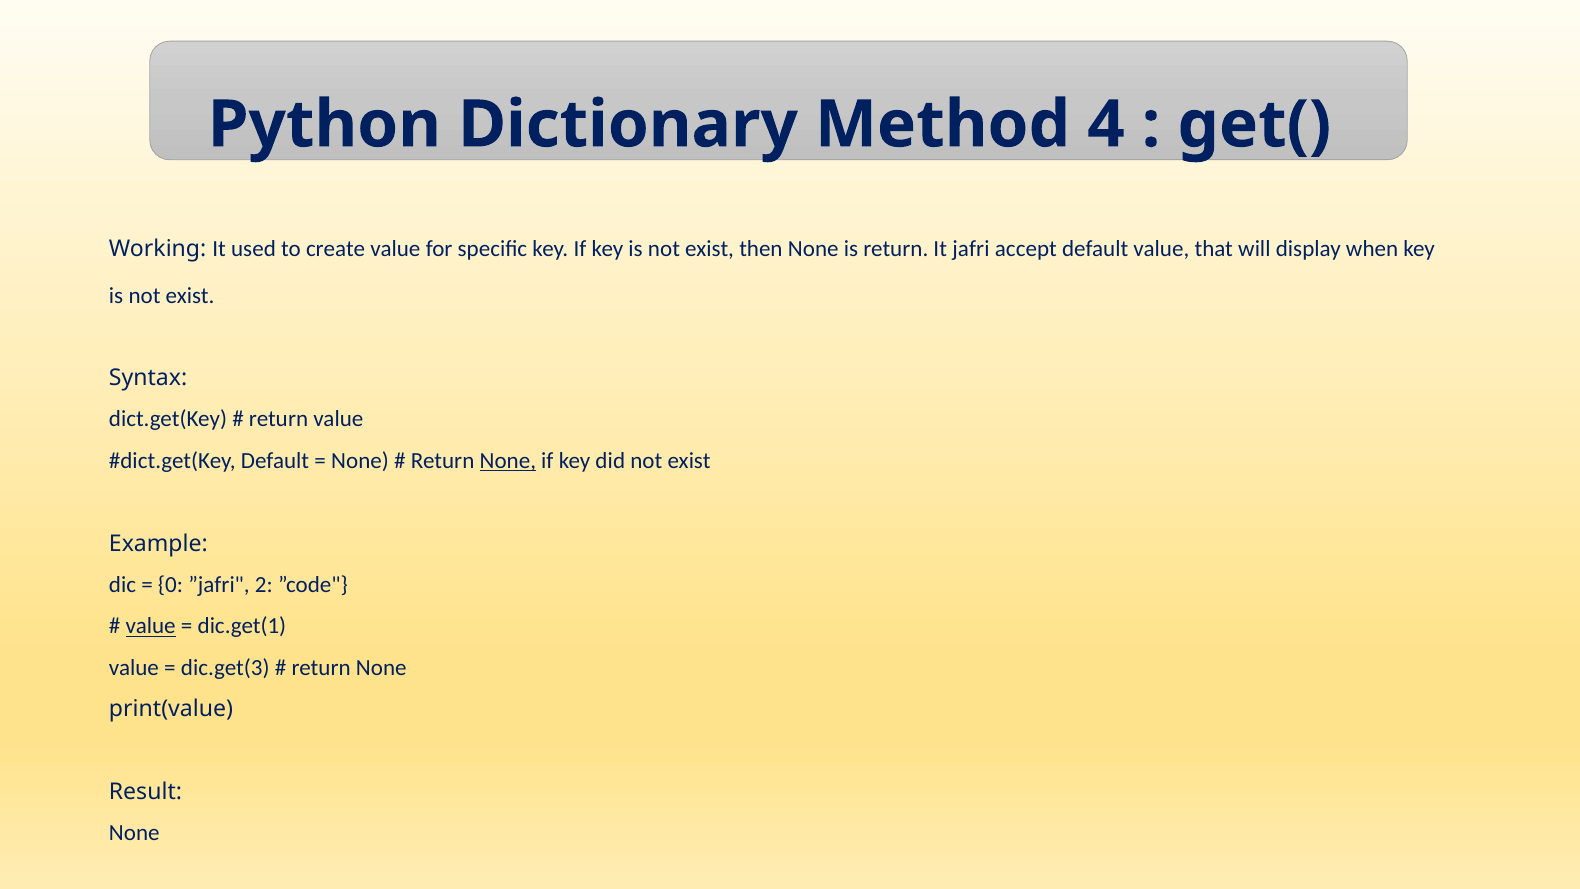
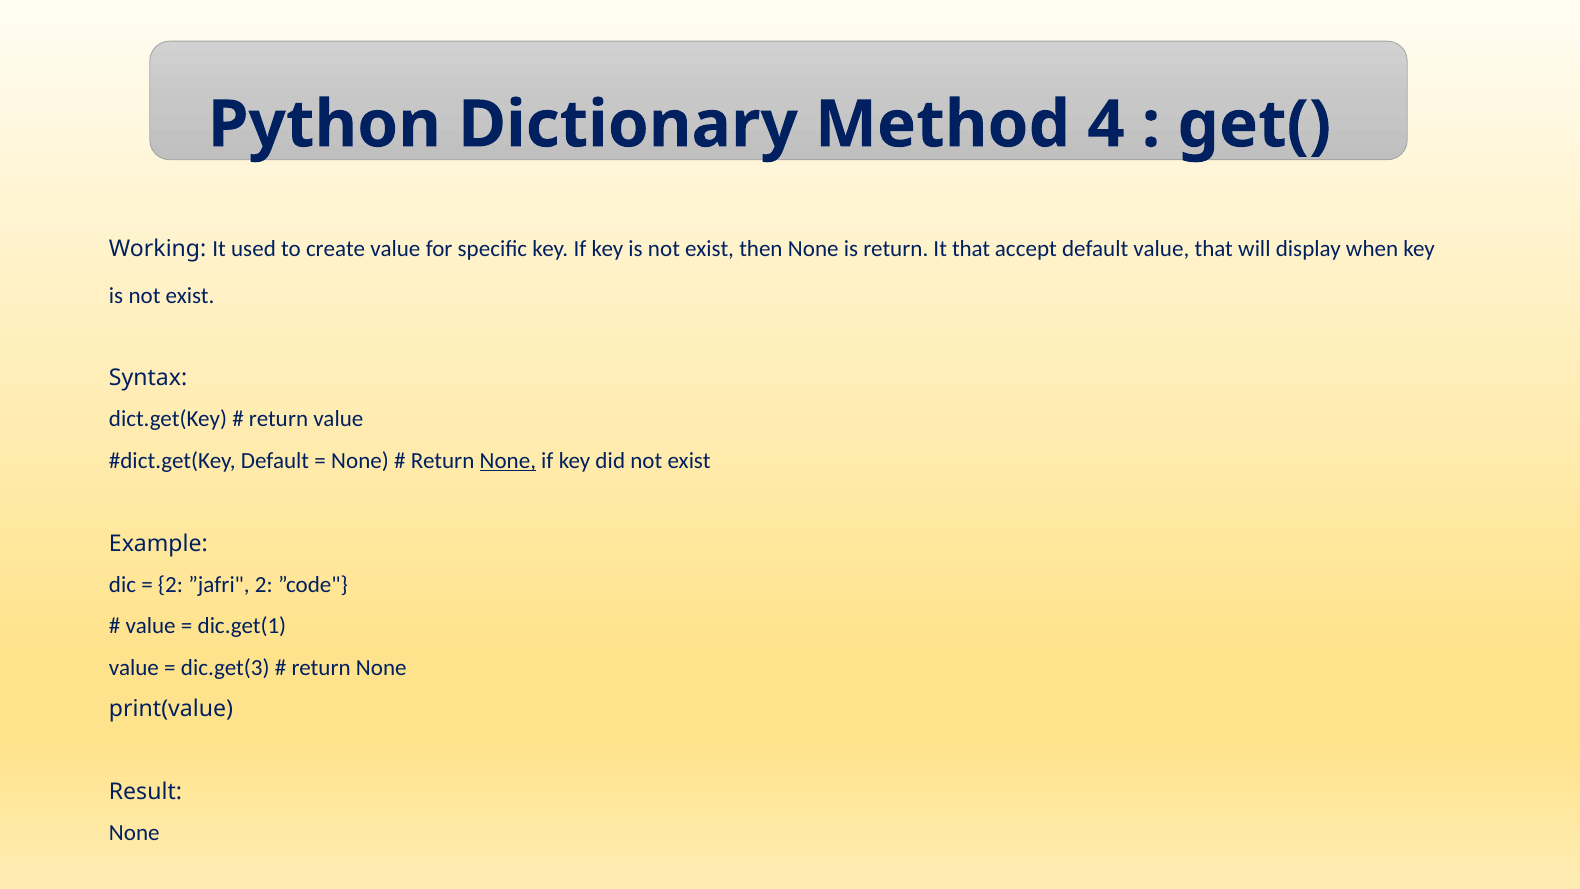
It jafri: jafri -> that
0 at (171, 585): 0 -> 2
value at (151, 626) underline: present -> none
